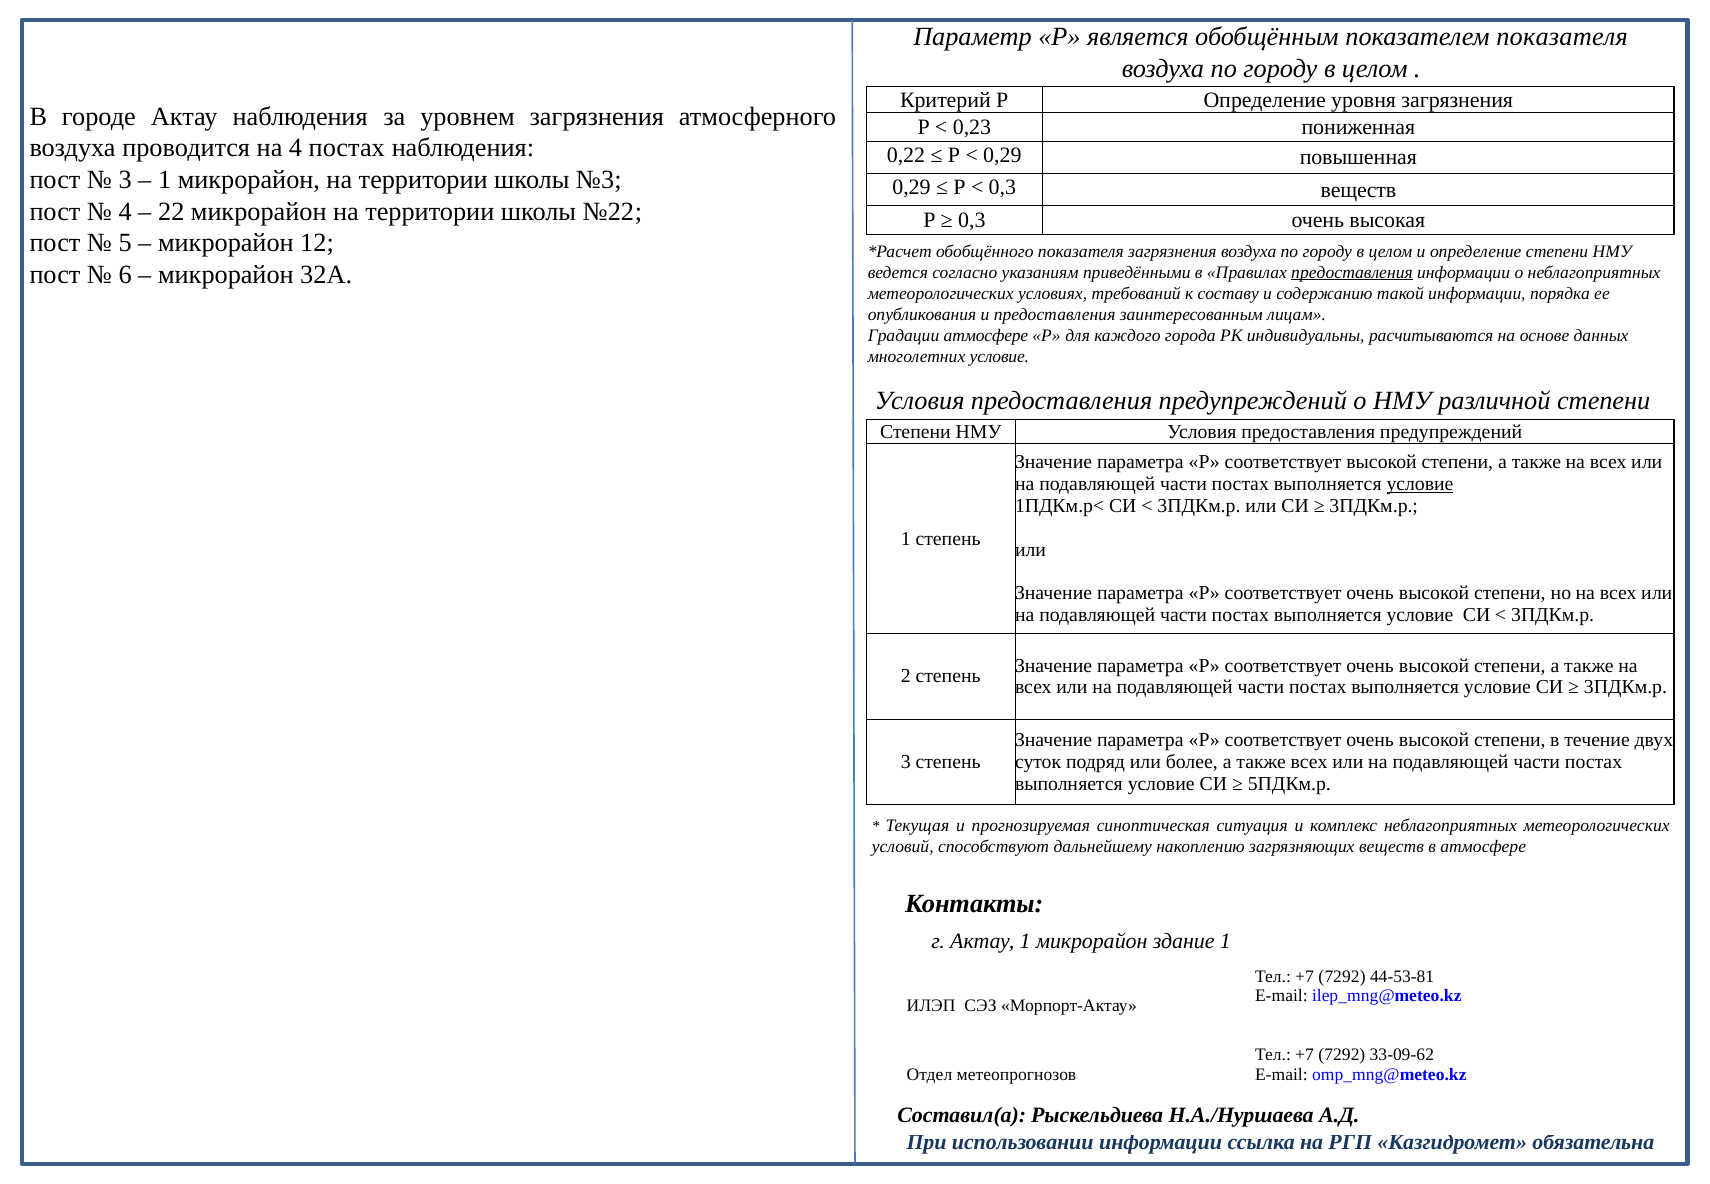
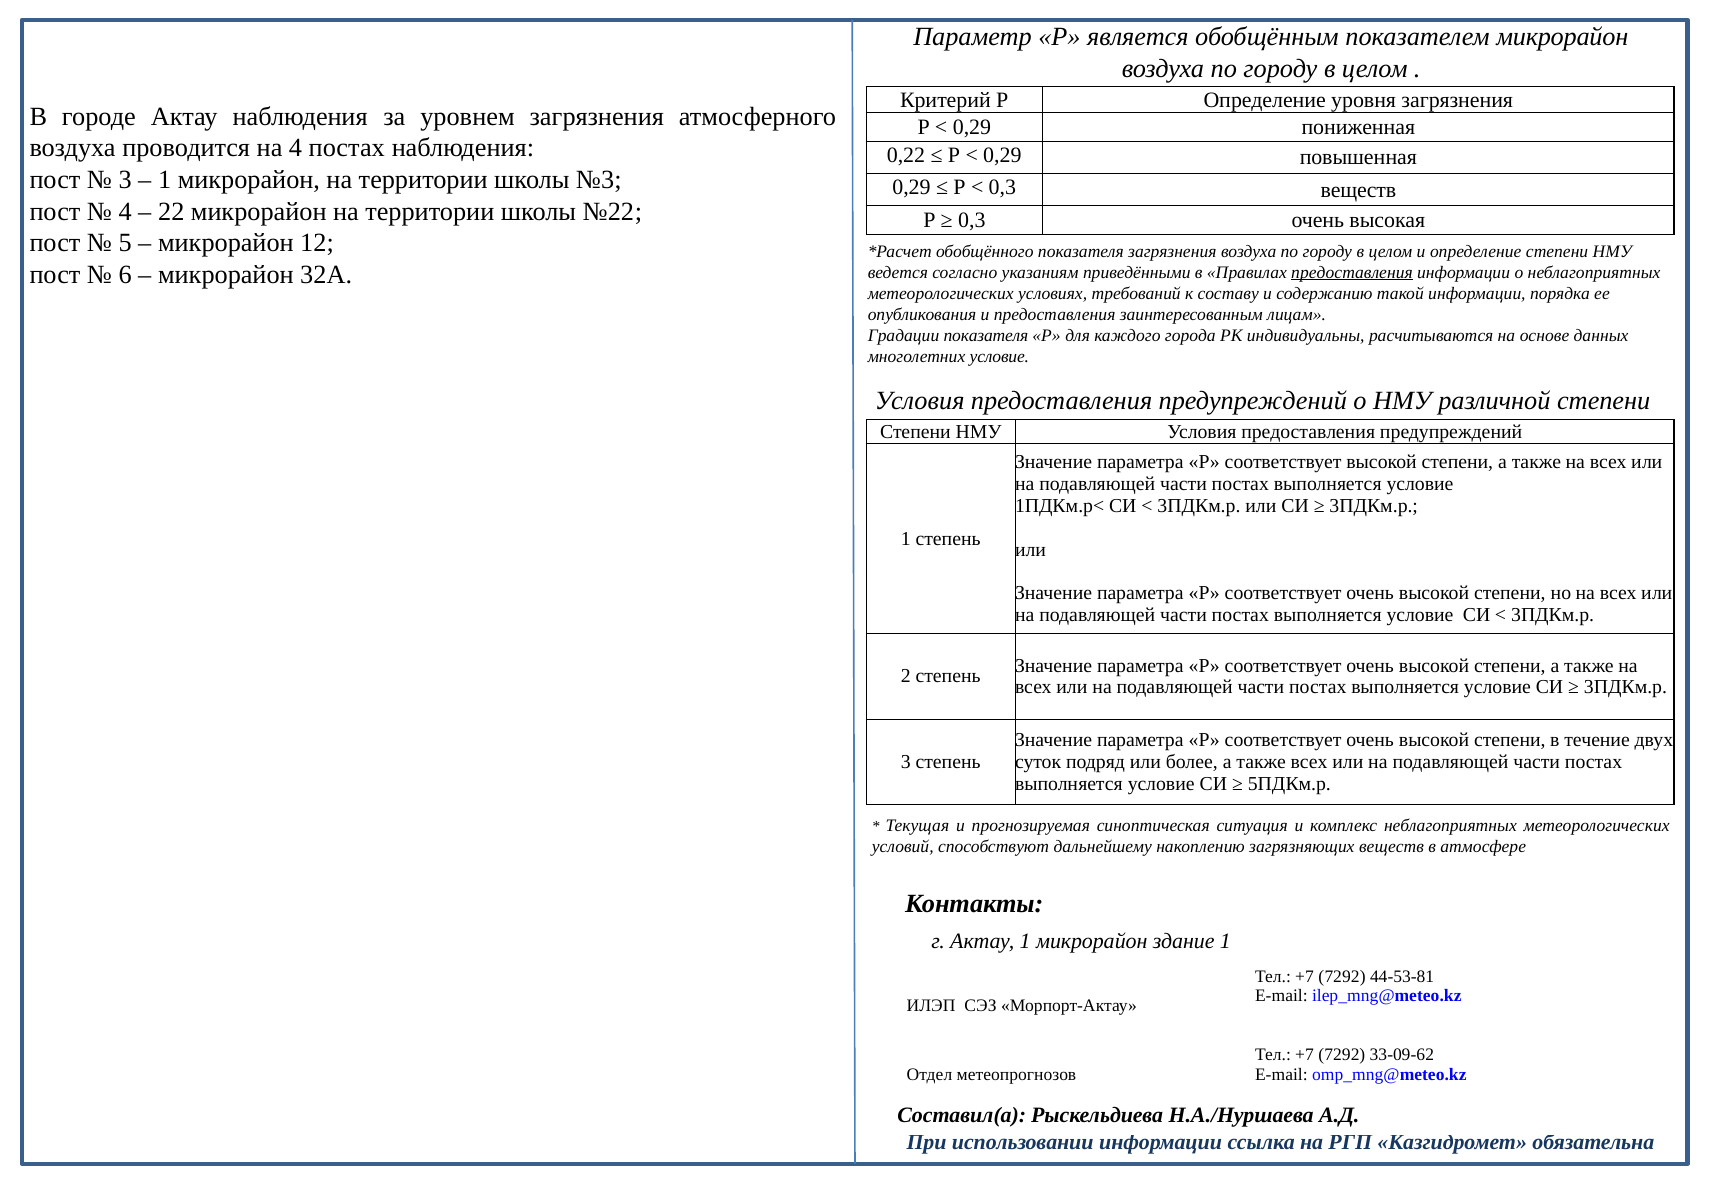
показателем показателя: показателя -> микрорайон
0,23 at (972, 127): 0,23 -> 0,29
Градации атмосфере: атмосфере -> показателя
условие at (1420, 484) underline: present -> none
